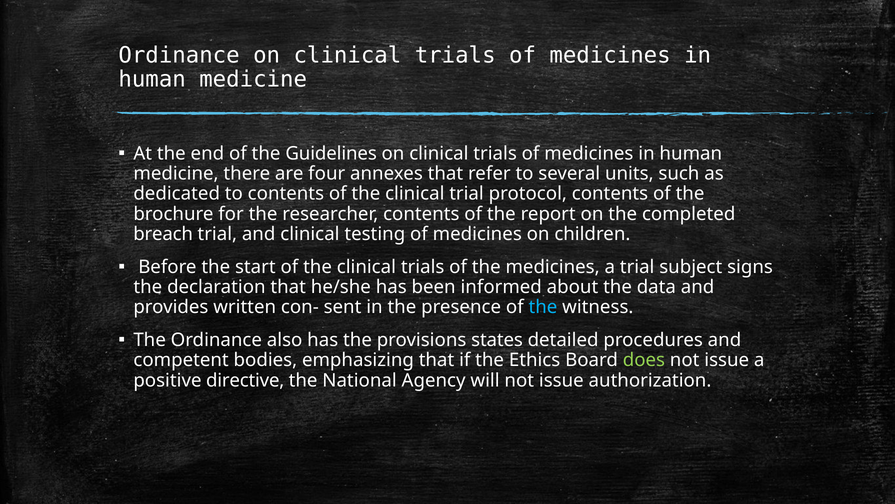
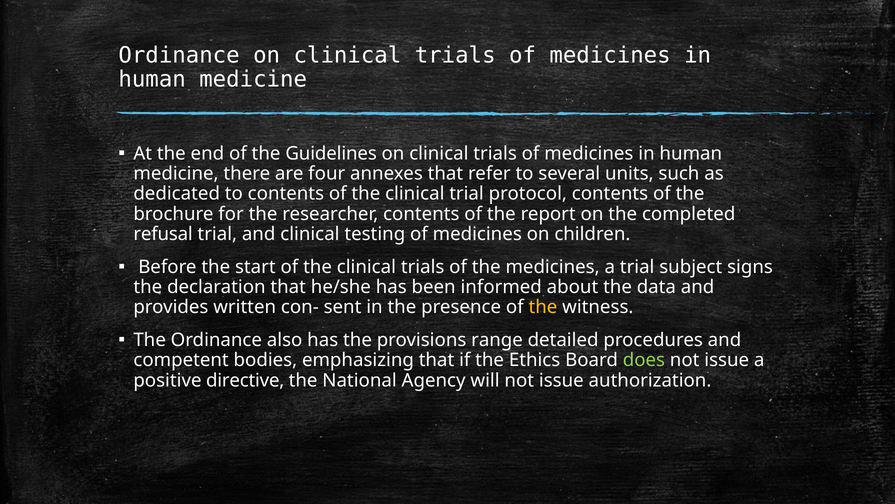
breach: breach -> refusal
the at (543, 307) colour: light blue -> yellow
states: states -> range
